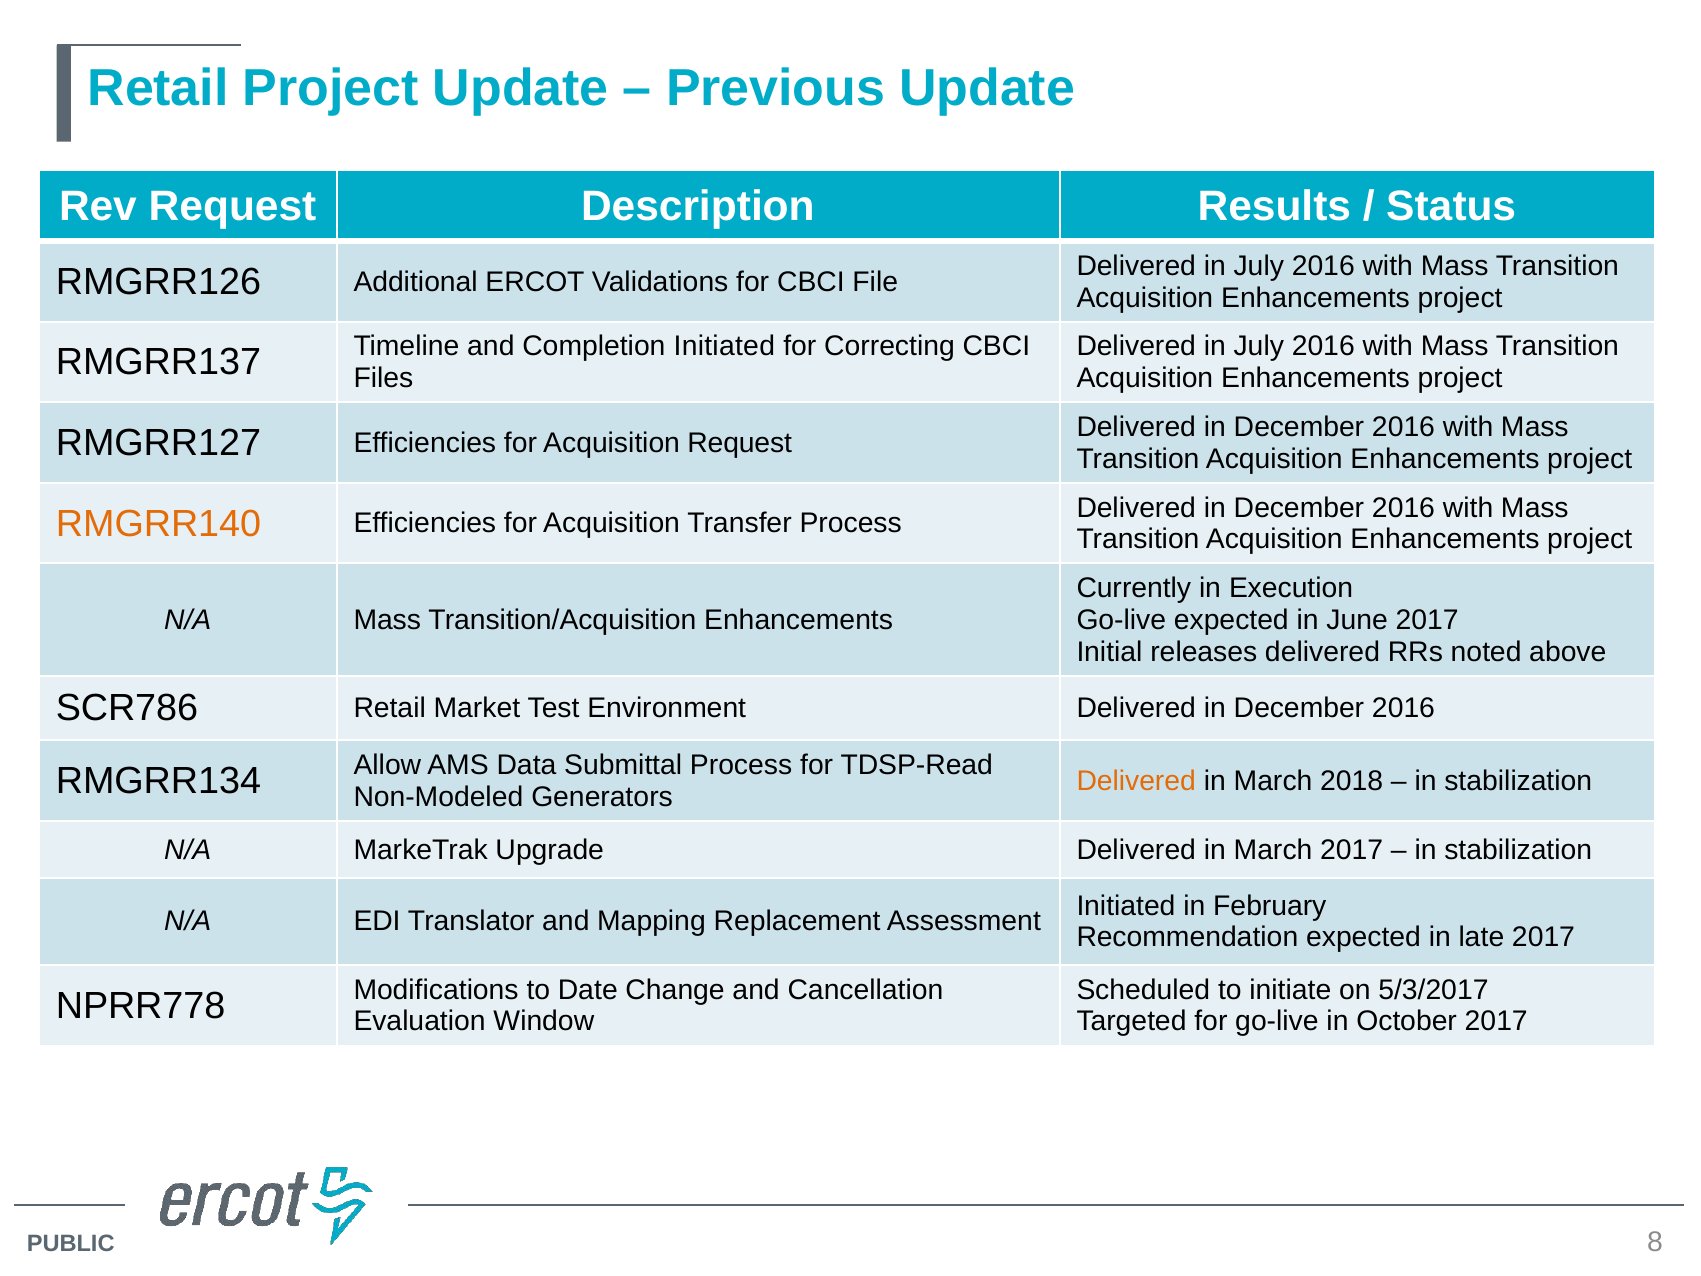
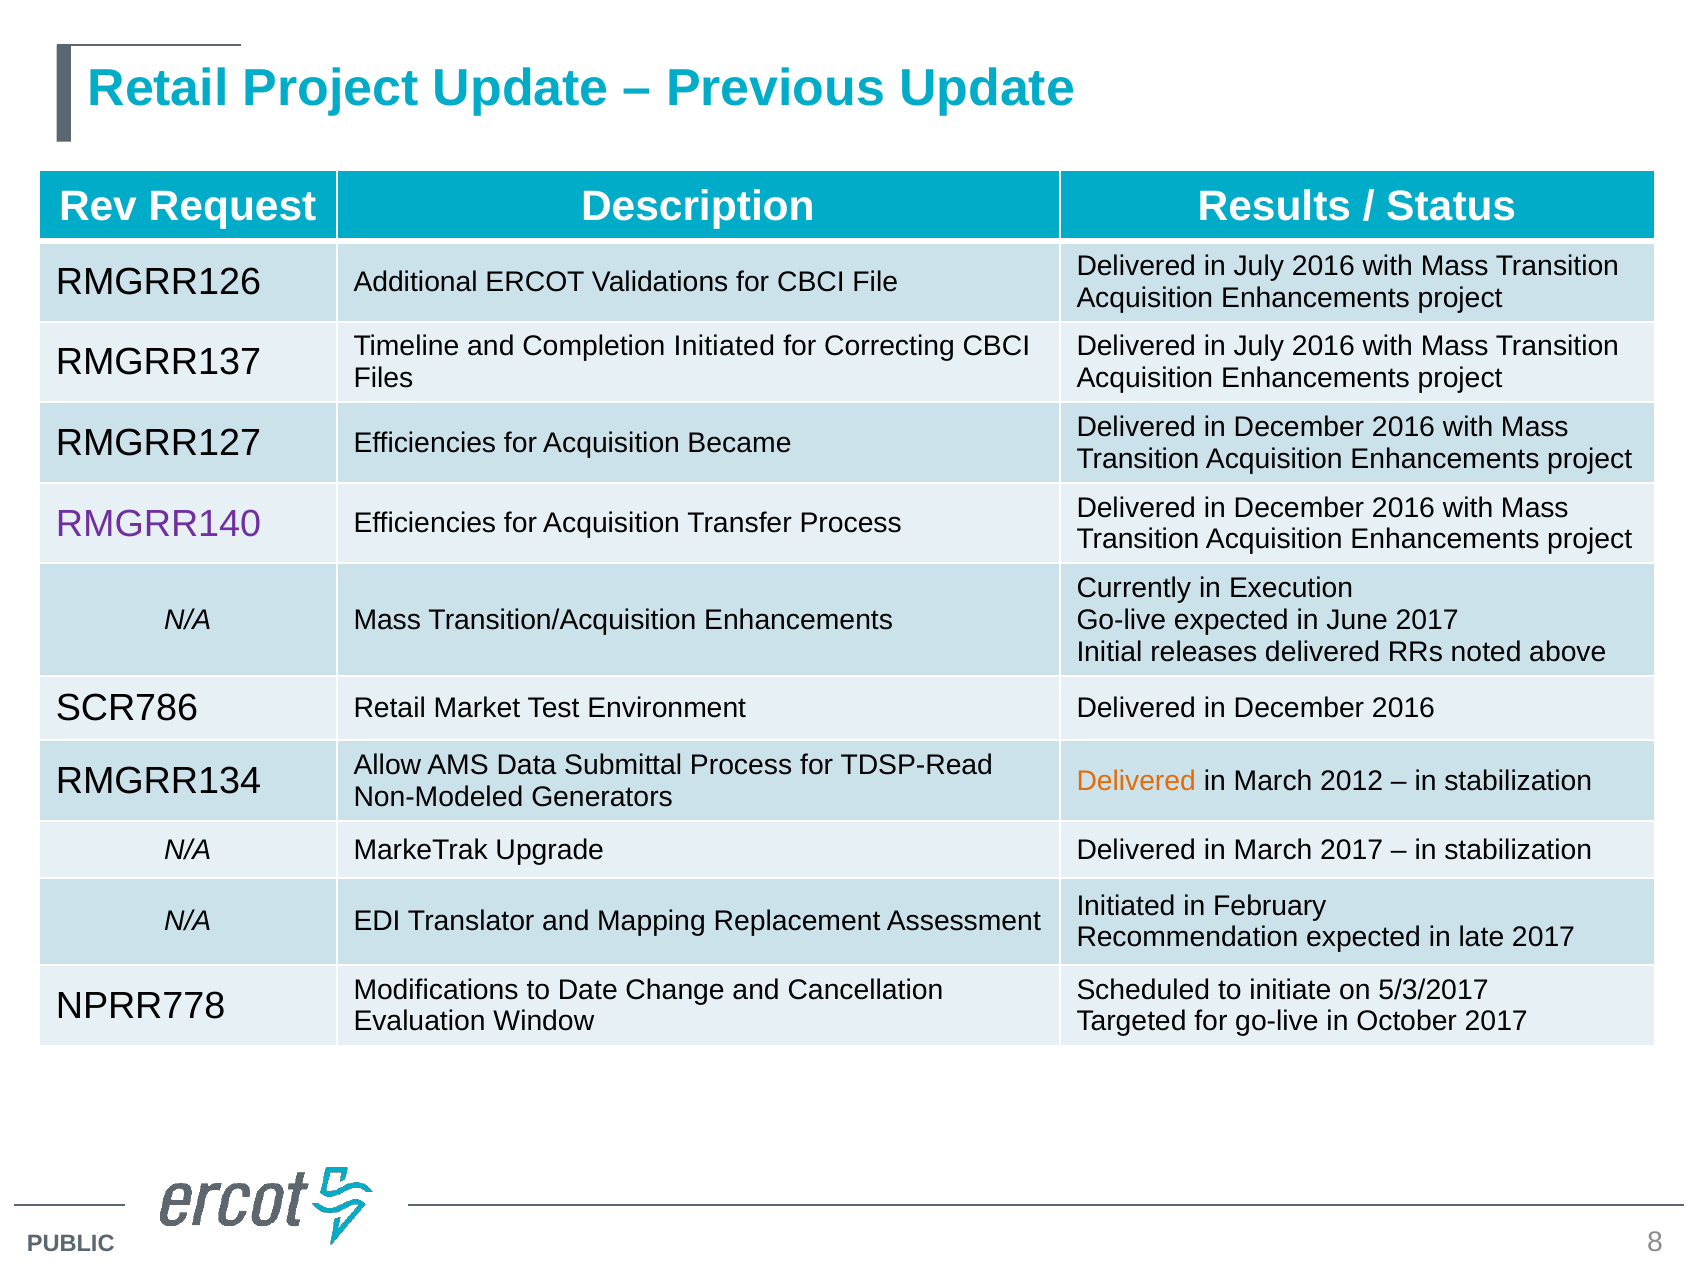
Acquisition Request: Request -> Became
RMGRR140 colour: orange -> purple
2018: 2018 -> 2012
